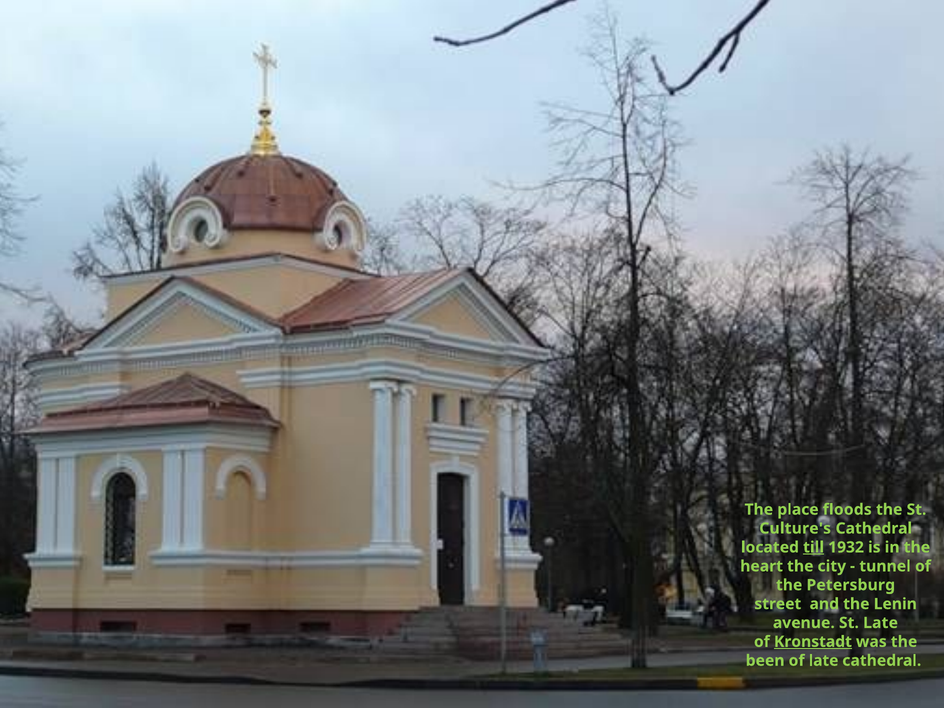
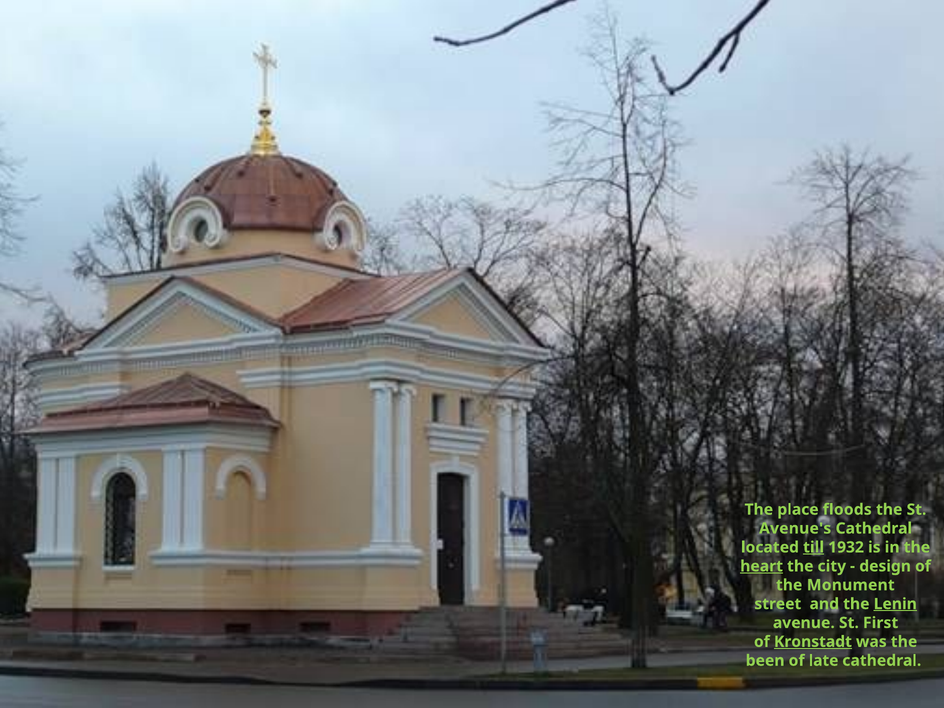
Culture's: Culture's -> Avenue's
heart underline: none -> present
tunnel: tunnel -> design
Petersburg: Petersburg -> Monument
Lenin underline: none -> present
St Late: Late -> First
